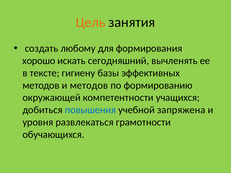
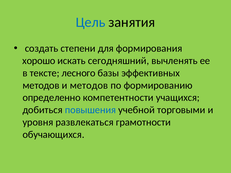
Цель colour: orange -> blue
любому: любому -> степени
гигиену: гигиену -> лесного
окружающей: окружающей -> определенно
запряжена: запряжена -> торговыми
